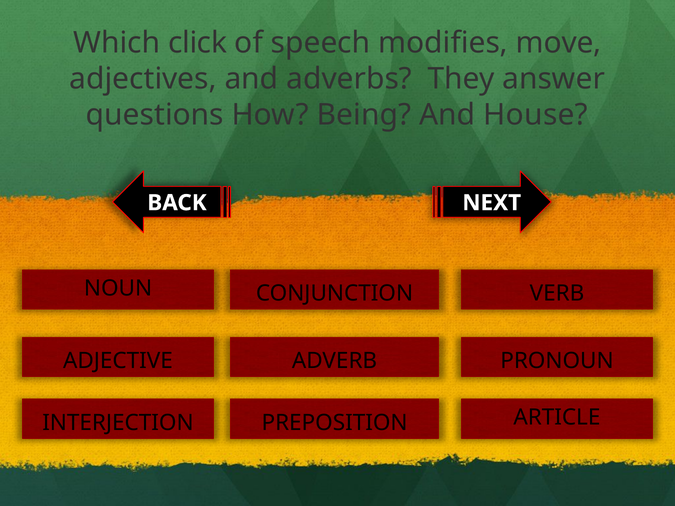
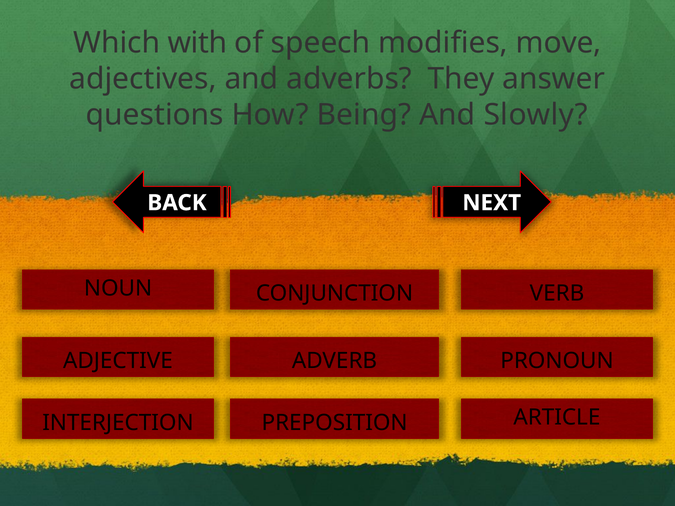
click: click -> with
House: House -> Slowly
